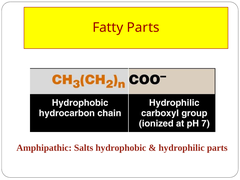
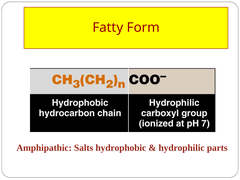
Fatty Parts: Parts -> Form
